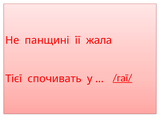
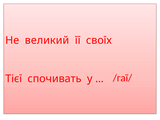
панщині: панщині -> великий
жала: жала -> своїх
/гаї/ underline: present -> none
